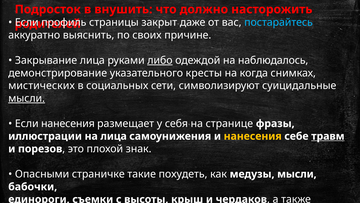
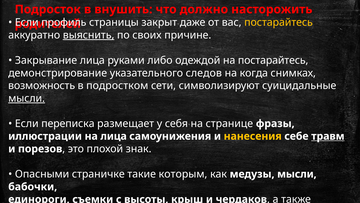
постарайтесь at (279, 22) colour: light blue -> yellow
выяснить underline: none -> present
либо underline: present -> none
на наблюдалось: наблюдалось -> постарайтесь
кресты: кресты -> следов
мистических: мистических -> возможность
социальных: социальных -> подростком
Если нанесения: нанесения -> переписка
похудеть: похудеть -> которым
